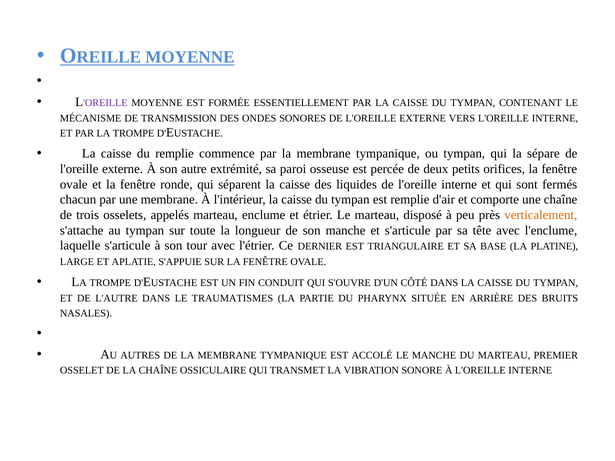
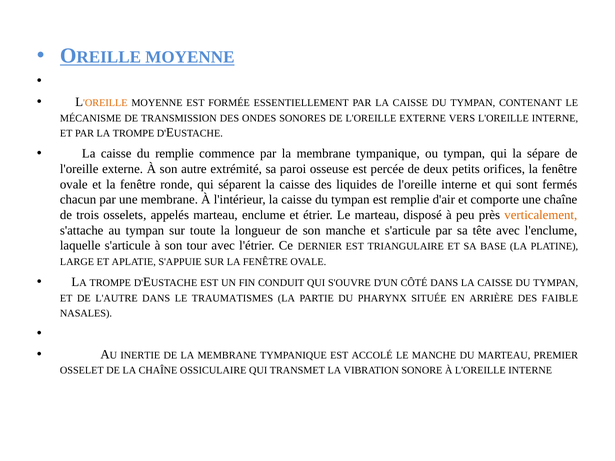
OREILLE colour: purple -> orange
BRUITS: BRUITS -> FAIBLE
AUTRES: AUTRES -> INERTIE
